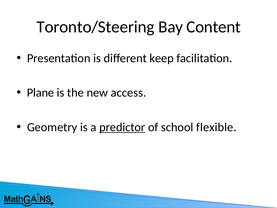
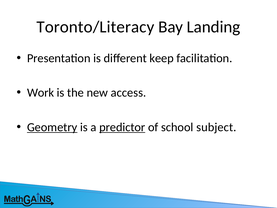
Toronto/Steering: Toronto/Steering -> Toronto/Literacy
Content: Content -> Landing
Plane: Plane -> Work
Geometry underline: none -> present
flexible: flexible -> subject
